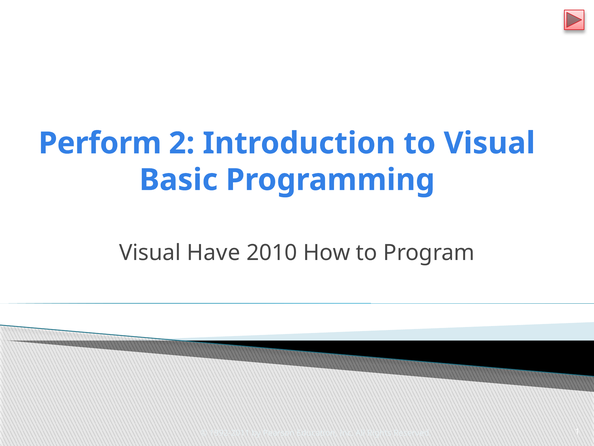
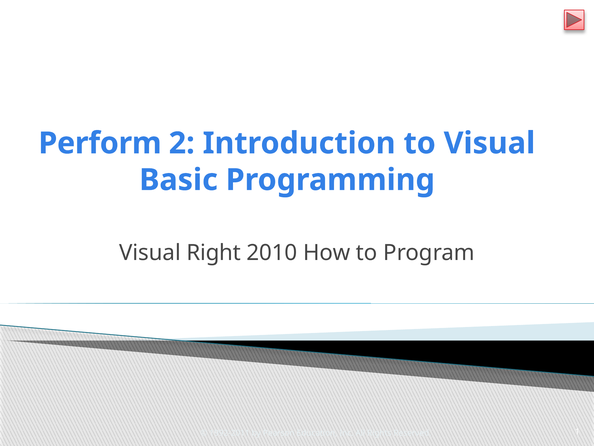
Have: Have -> Right
